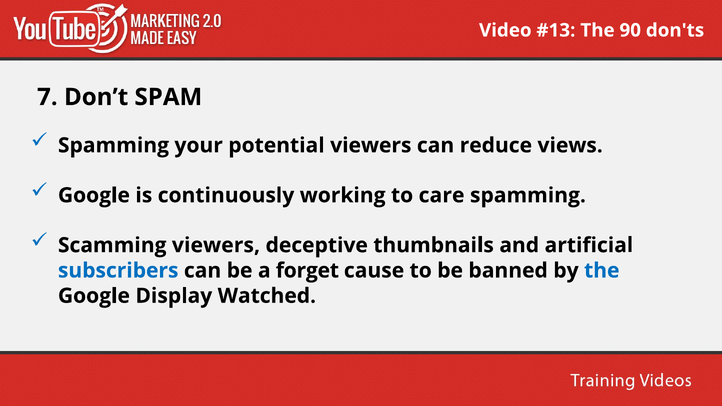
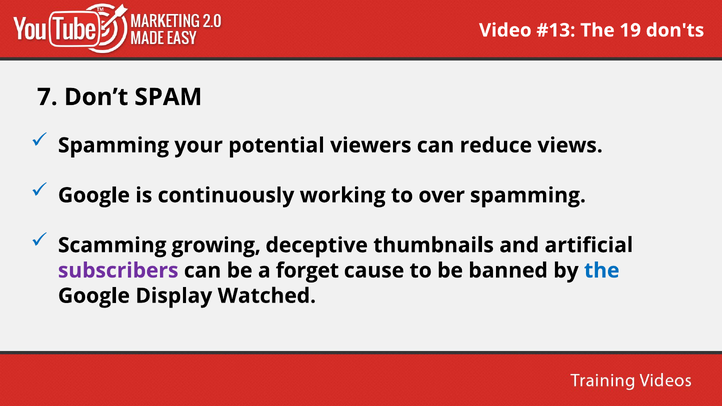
90: 90 -> 19
care: care -> over
Scamming viewers: viewers -> growing
subscribers colour: blue -> purple
